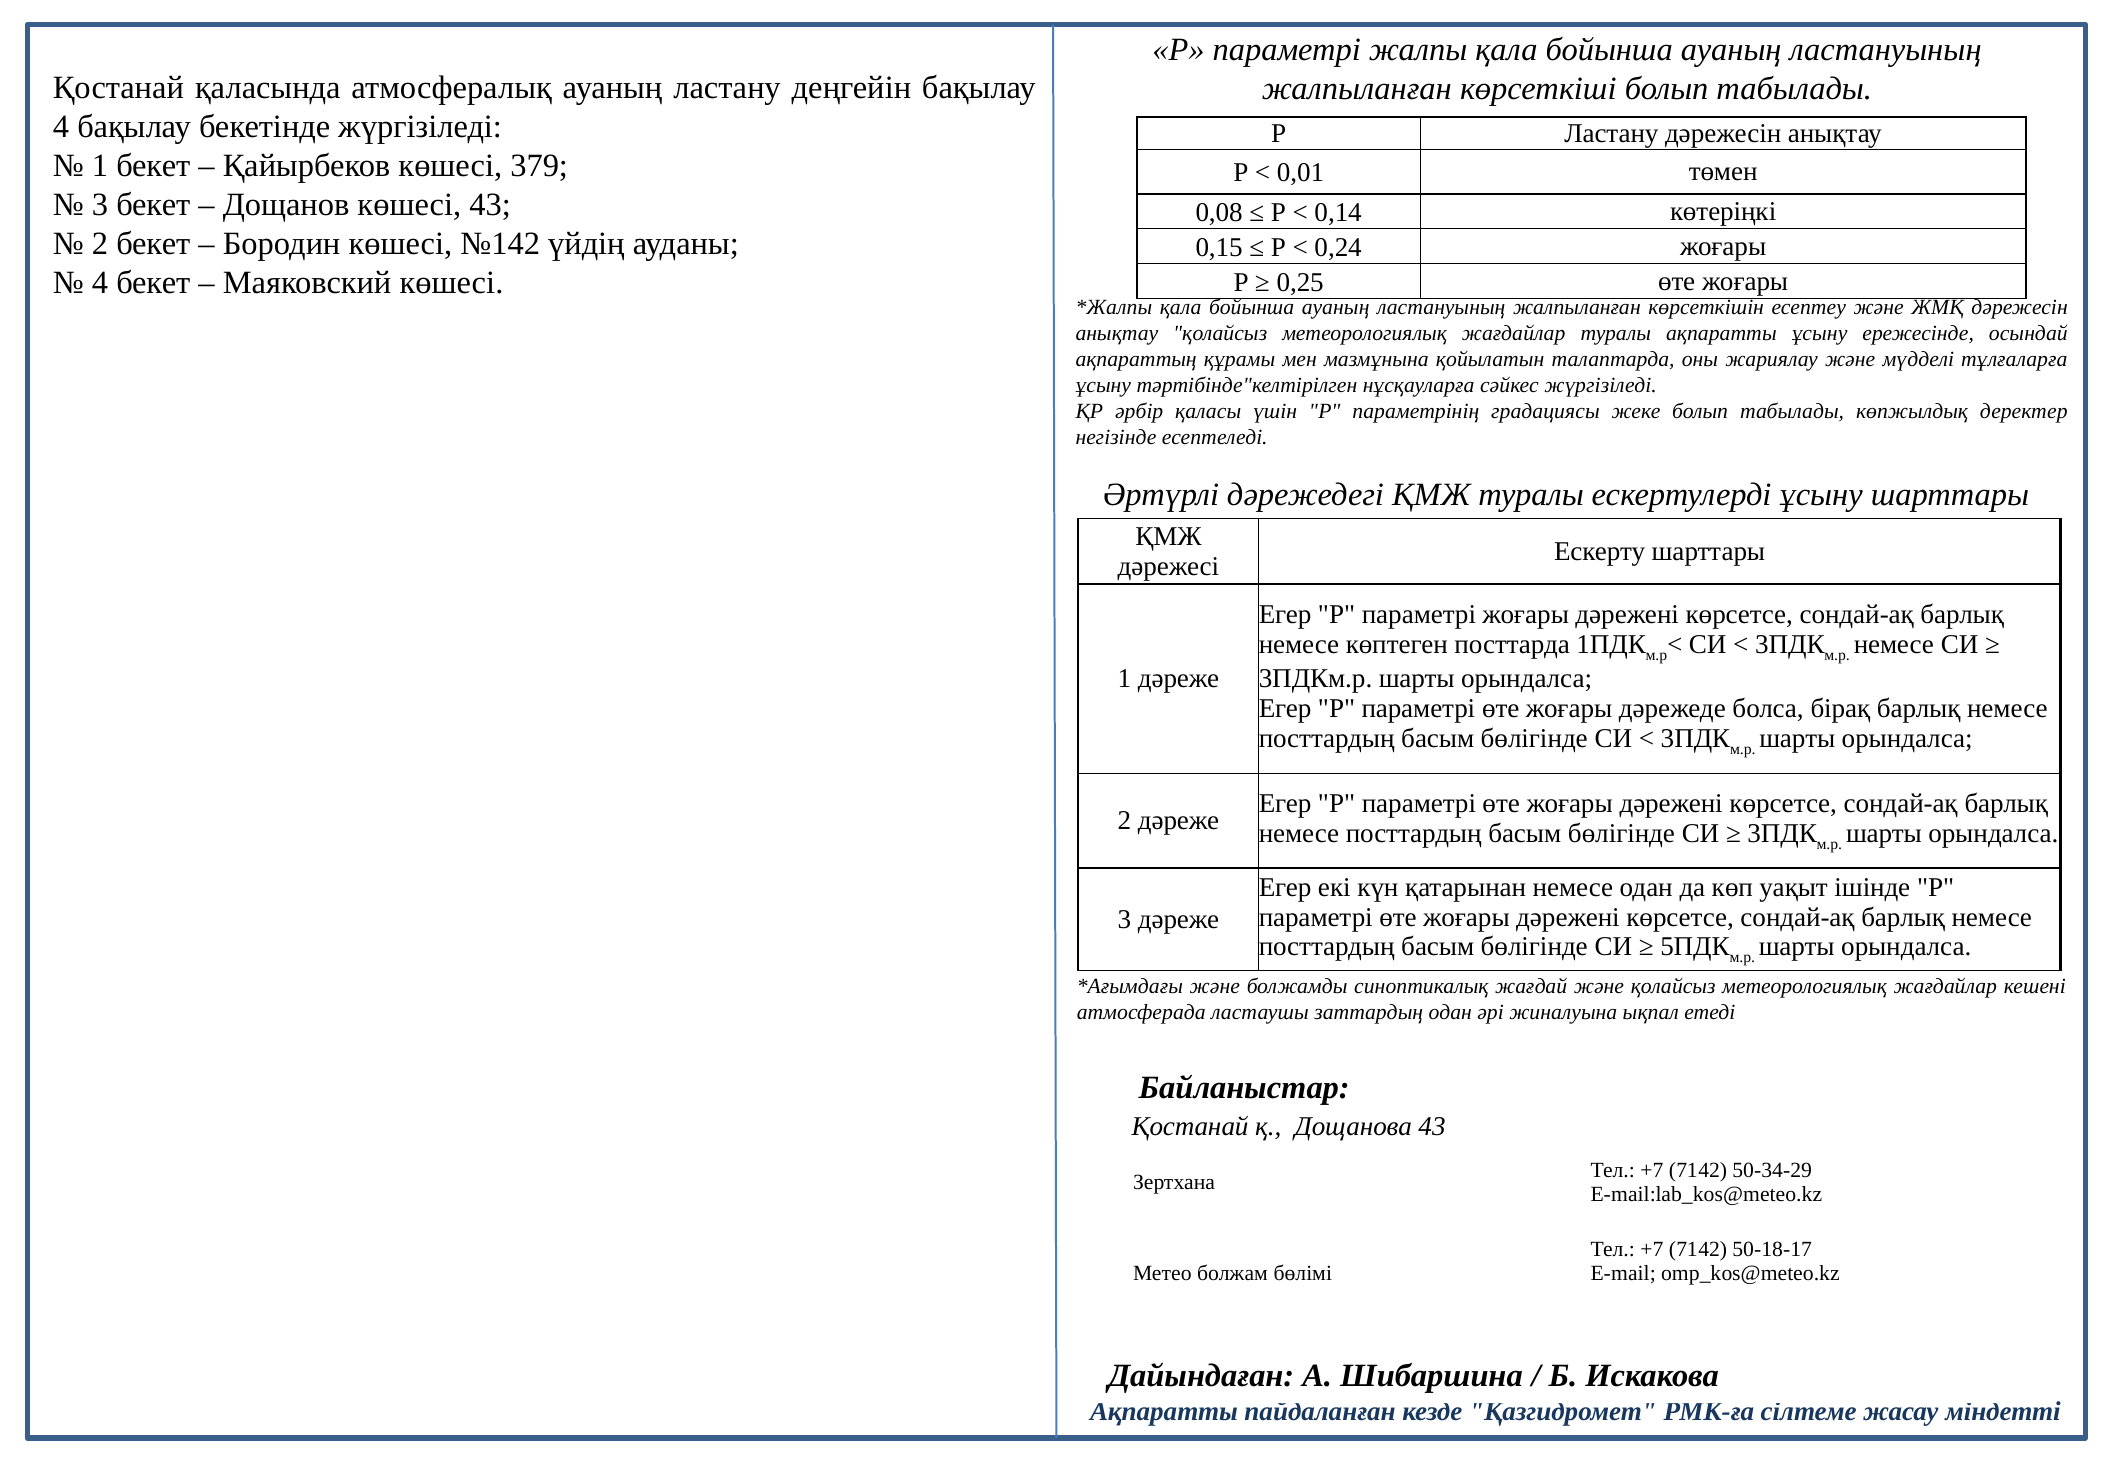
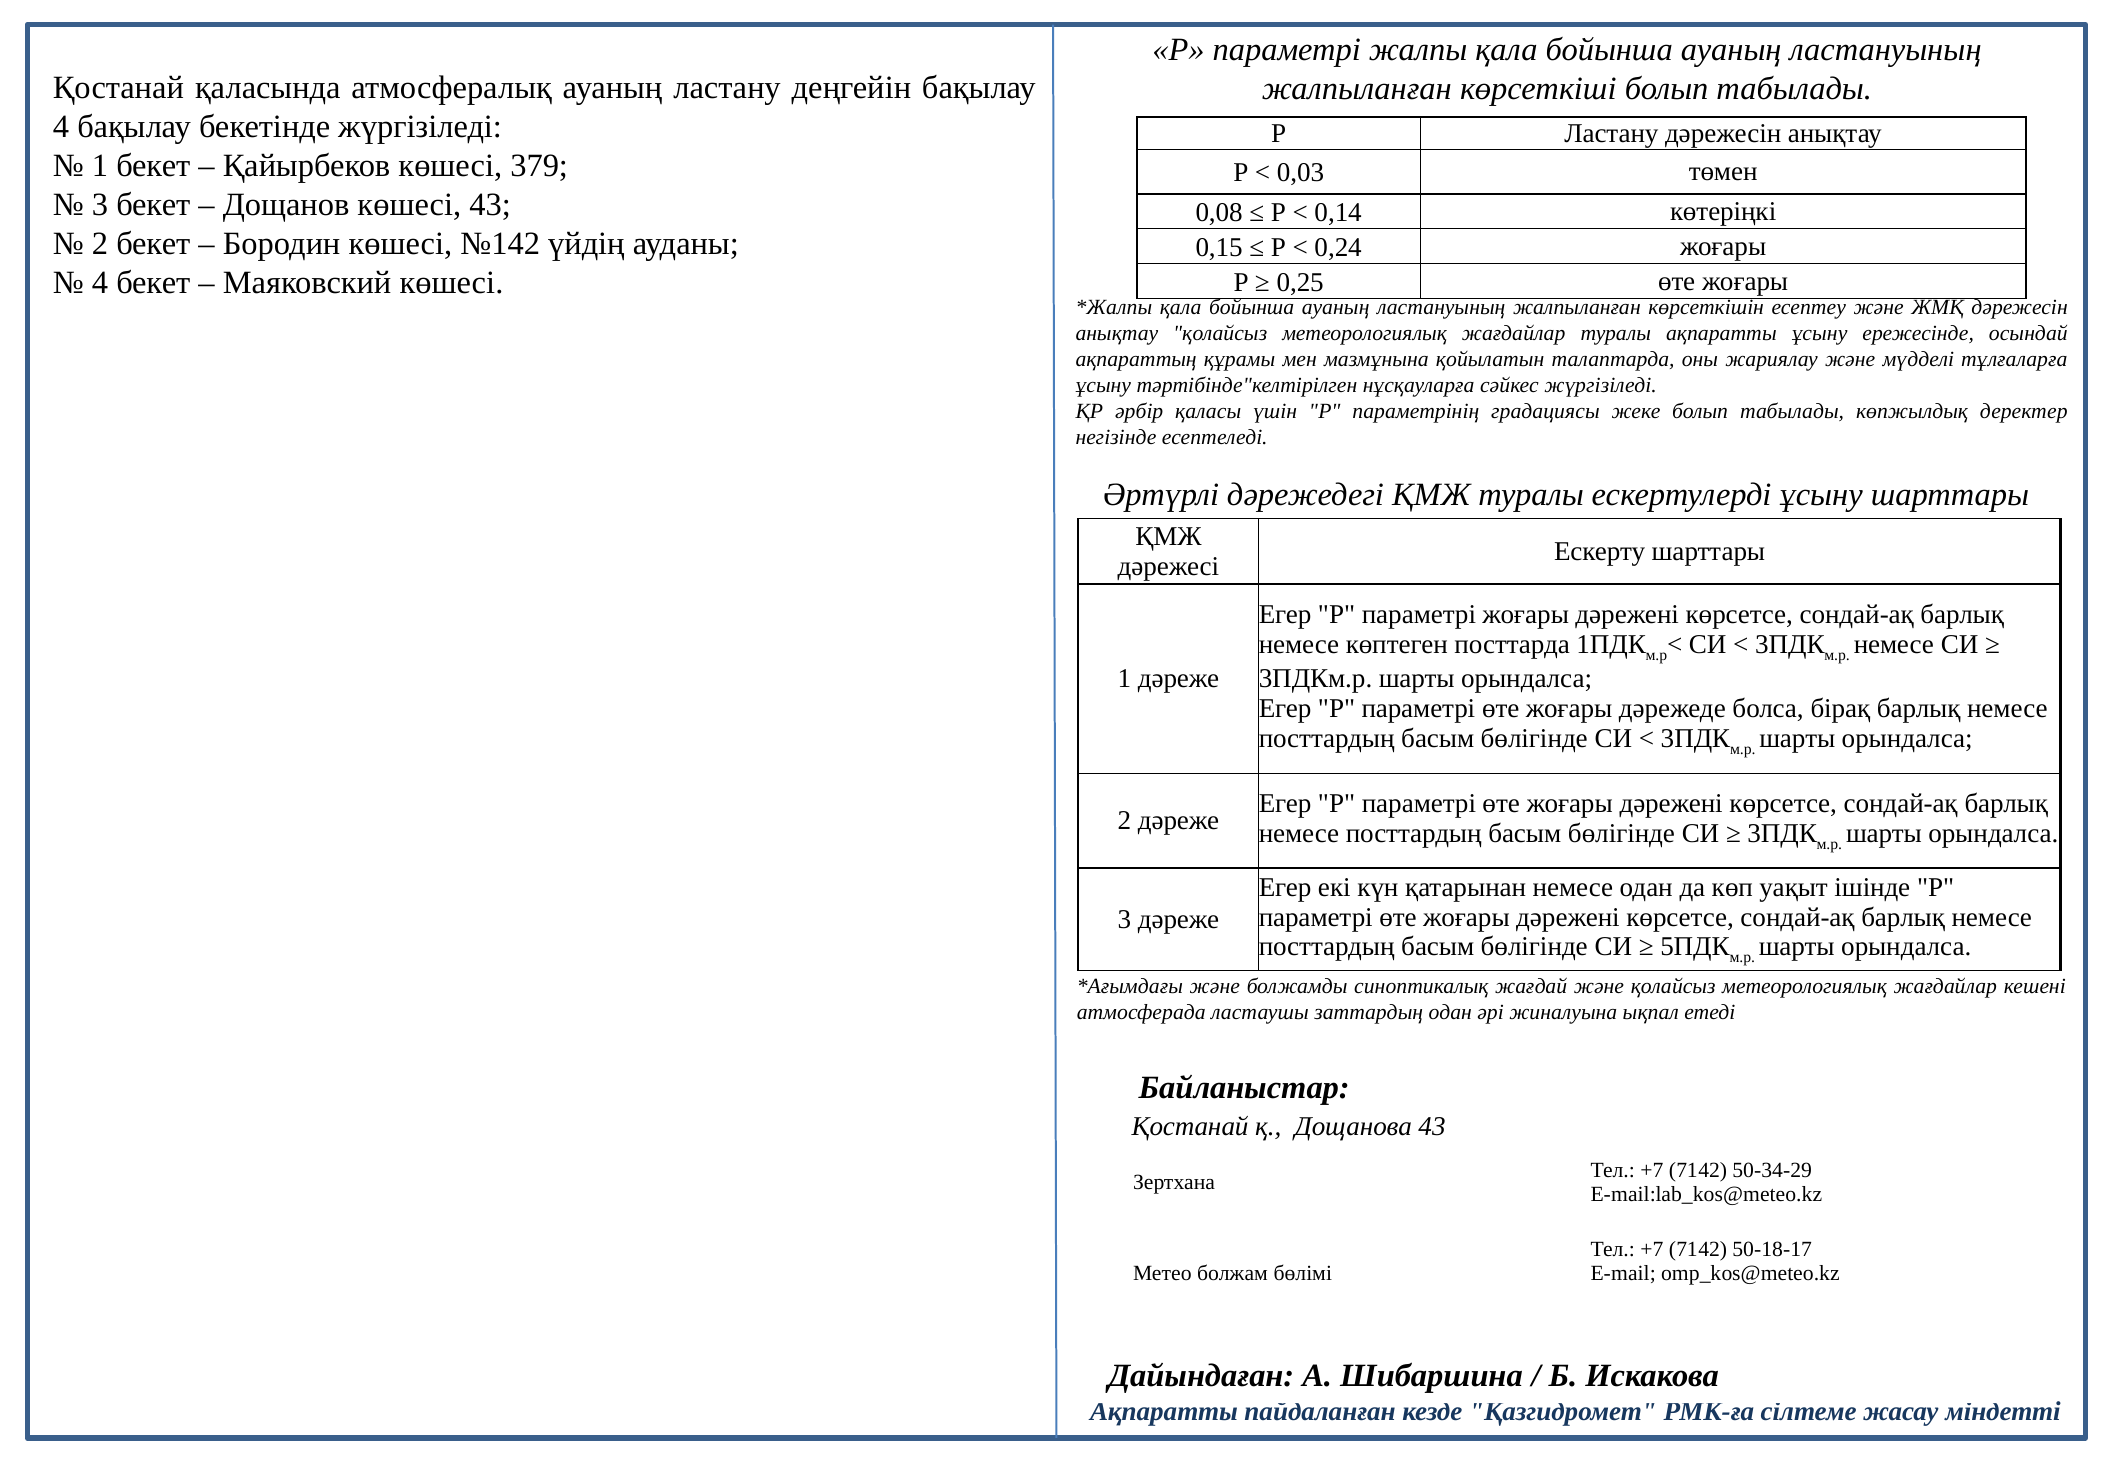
0,01: 0,01 -> 0,03
